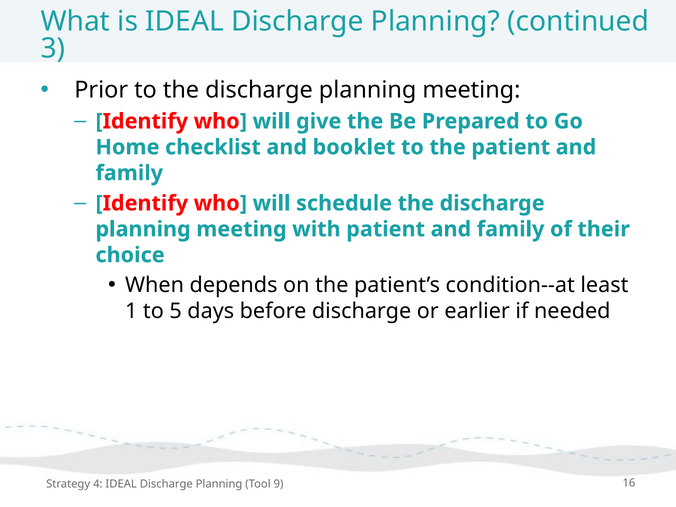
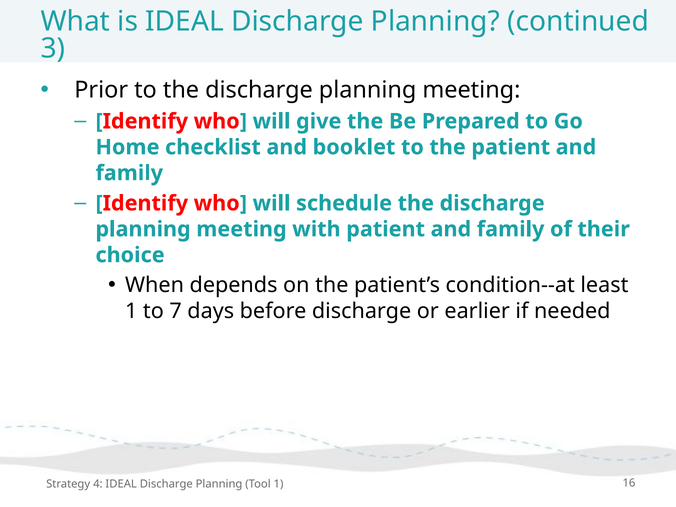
5: 5 -> 7
Tool 9: 9 -> 1
